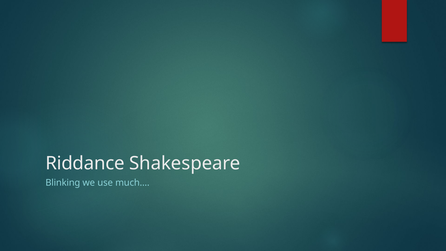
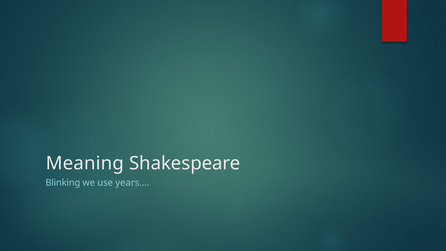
Riddance: Riddance -> Meaning
much…: much… -> years…
